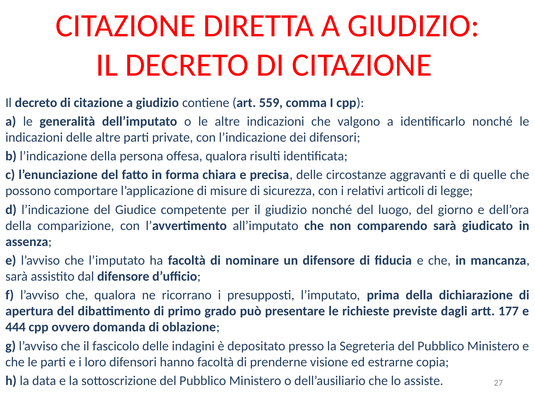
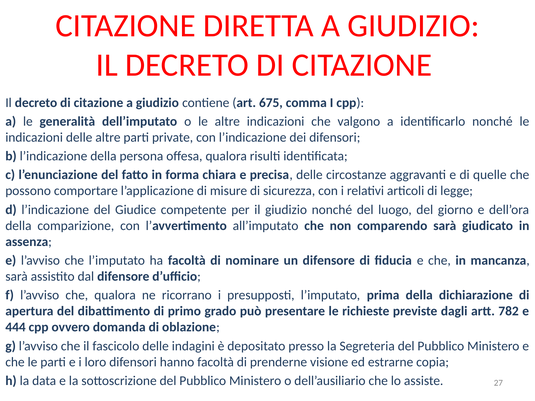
559: 559 -> 675
177: 177 -> 782
